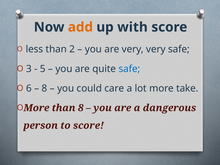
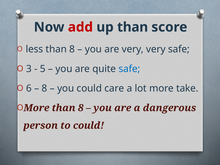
add colour: orange -> red
up with: with -> than
less than 2: 2 -> 8
to score: score -> could
